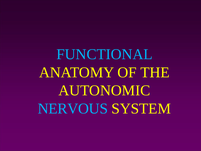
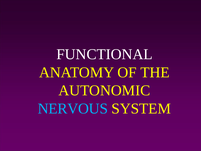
FUNCTIONAL colour: light blue -> white
